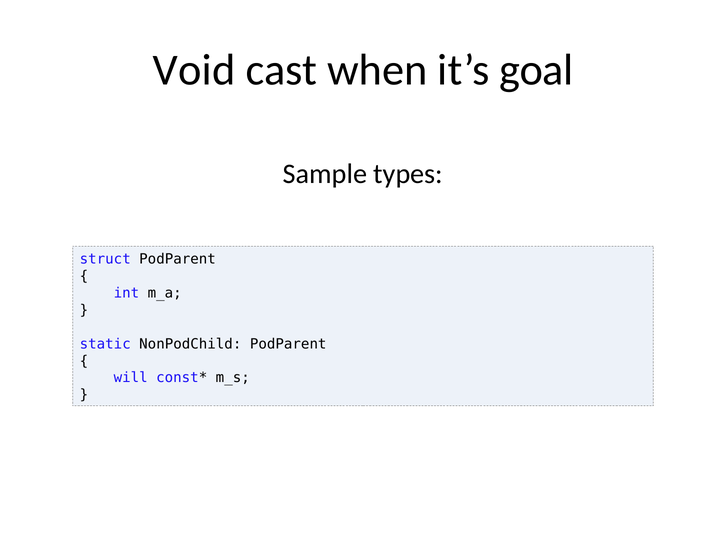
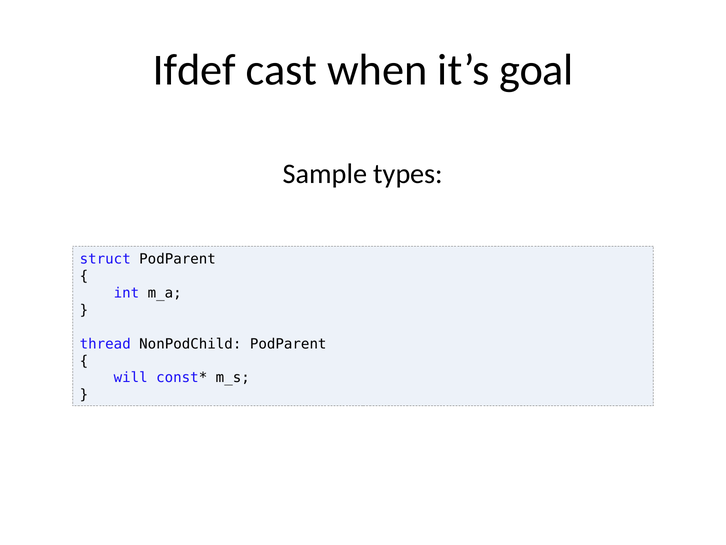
Void: Void -> Ifdef
static: static -> thread
